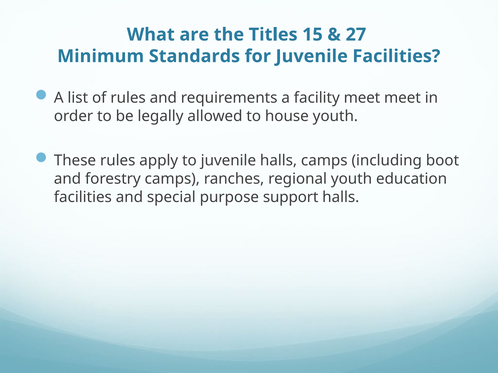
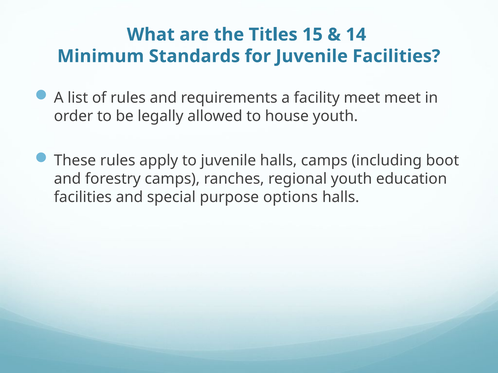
27: 27 -> 14
support: support -> options
